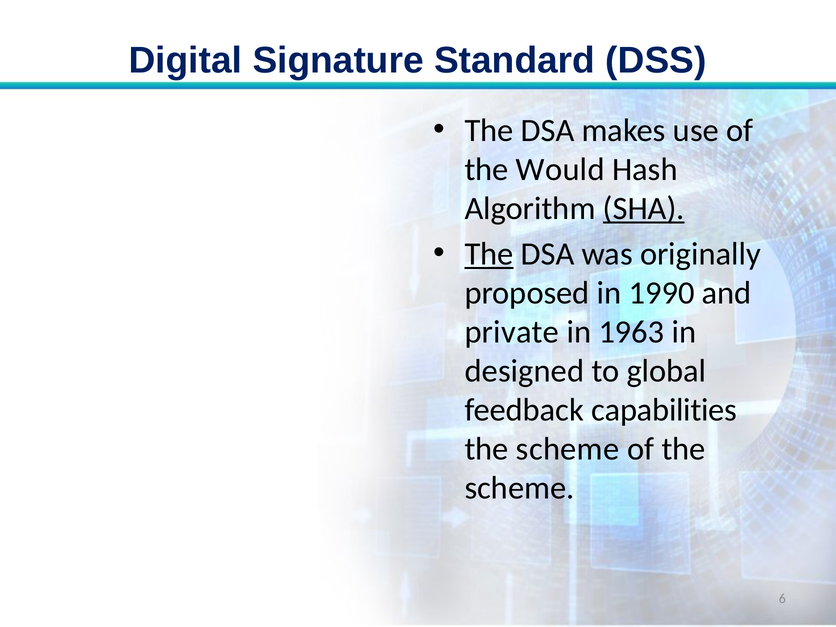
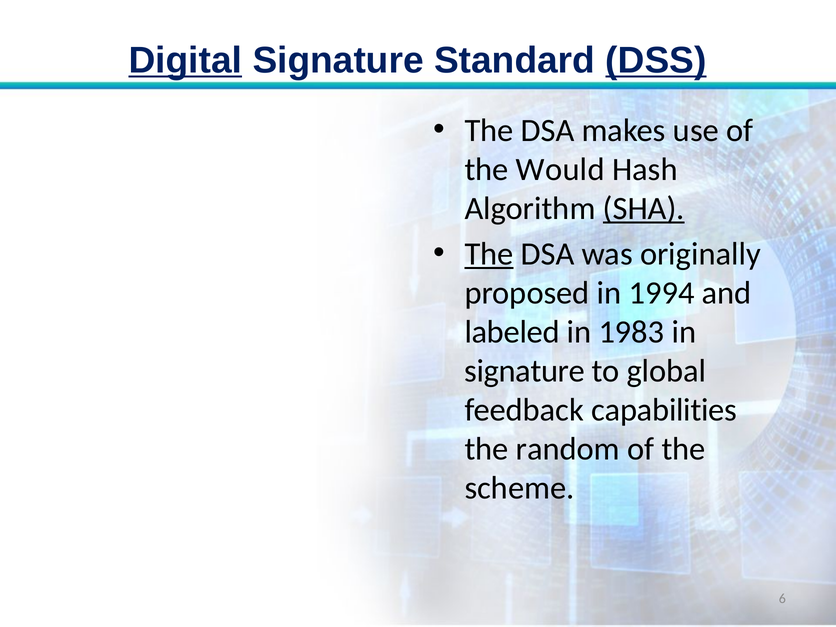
Digital underline: none -> present
DSS underline: none -> present
1990: 1990 -> 1994
private: private -> labeled
1963: 1963 -> 1983
designed at (524, 371): designed -> signature
scheme at (568, 449): scheme -> random
